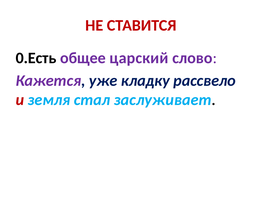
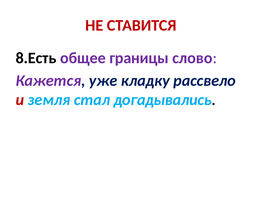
0.Есть: 0.Есть -> 8.Есть
царский: царский -> границы
заслуживает: заслуживает -> догадывались
